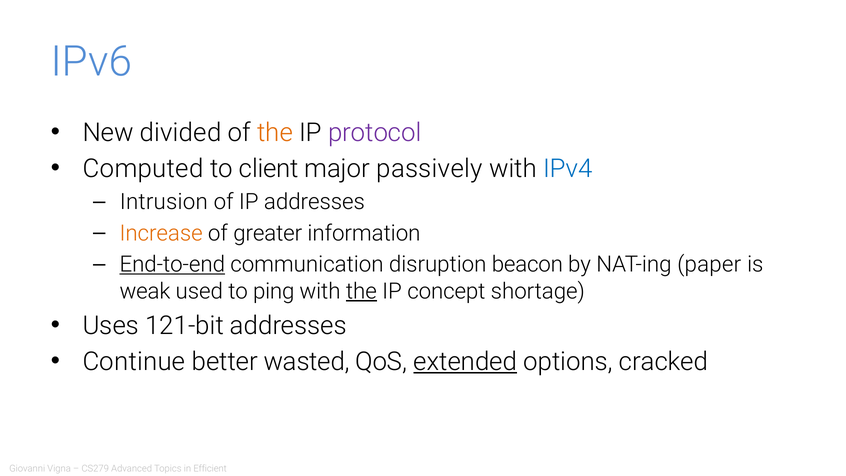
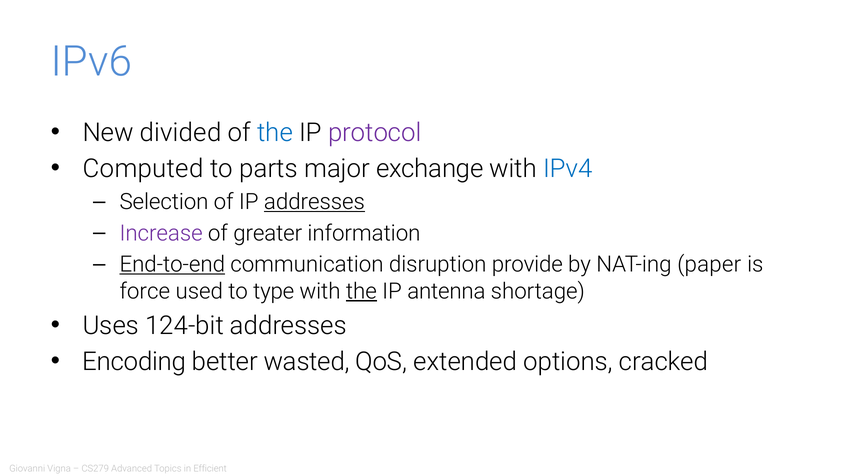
the at (275, 133) colour: orange -> blue
client: client -> parts
passively: passively -> exchange
Intrusion: Intrusion -> Selection
addresses at (314, 202) underline: none -> present
Increase colour: orange -> purple
beacon: beacon -> provide
weak: weak -> force
ping: ping -> type
concept: concept -> antenna
121-bit: 121-bit -> 124-bit
Continue: Continue -> Encoding
extended underline: present -> none
